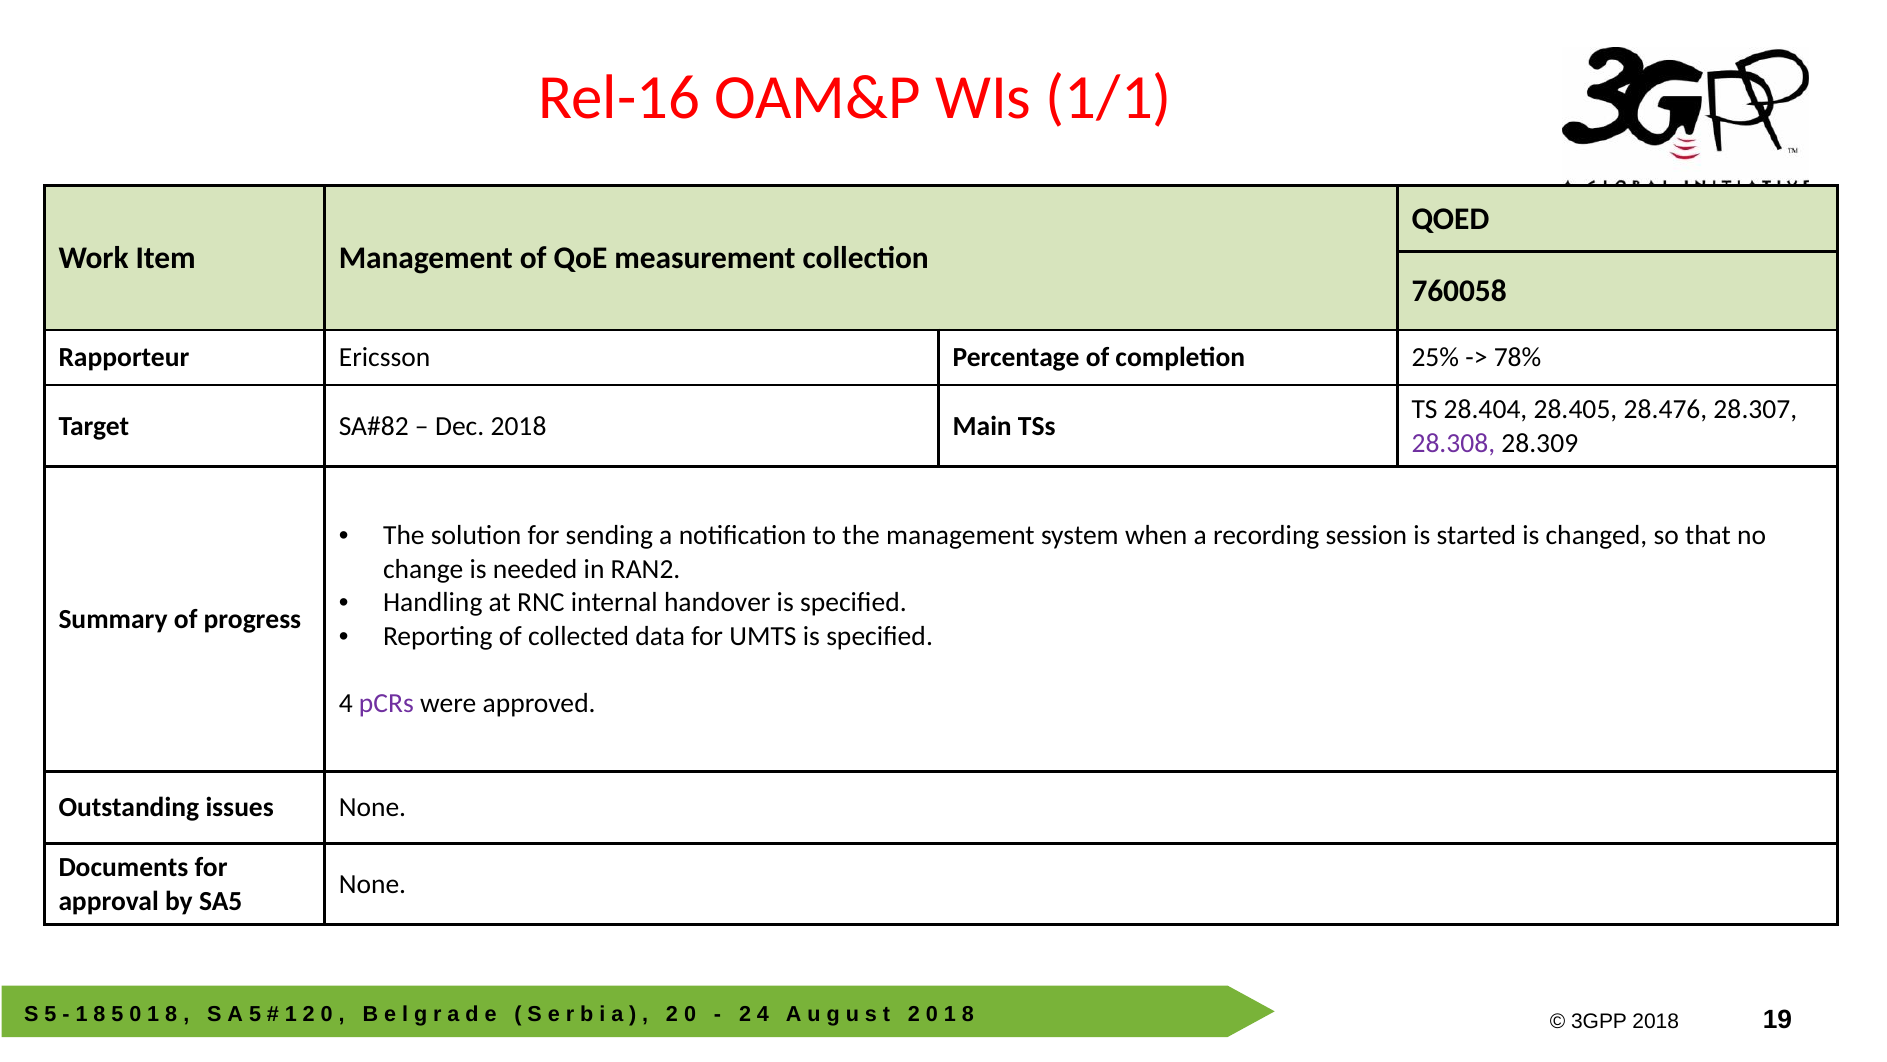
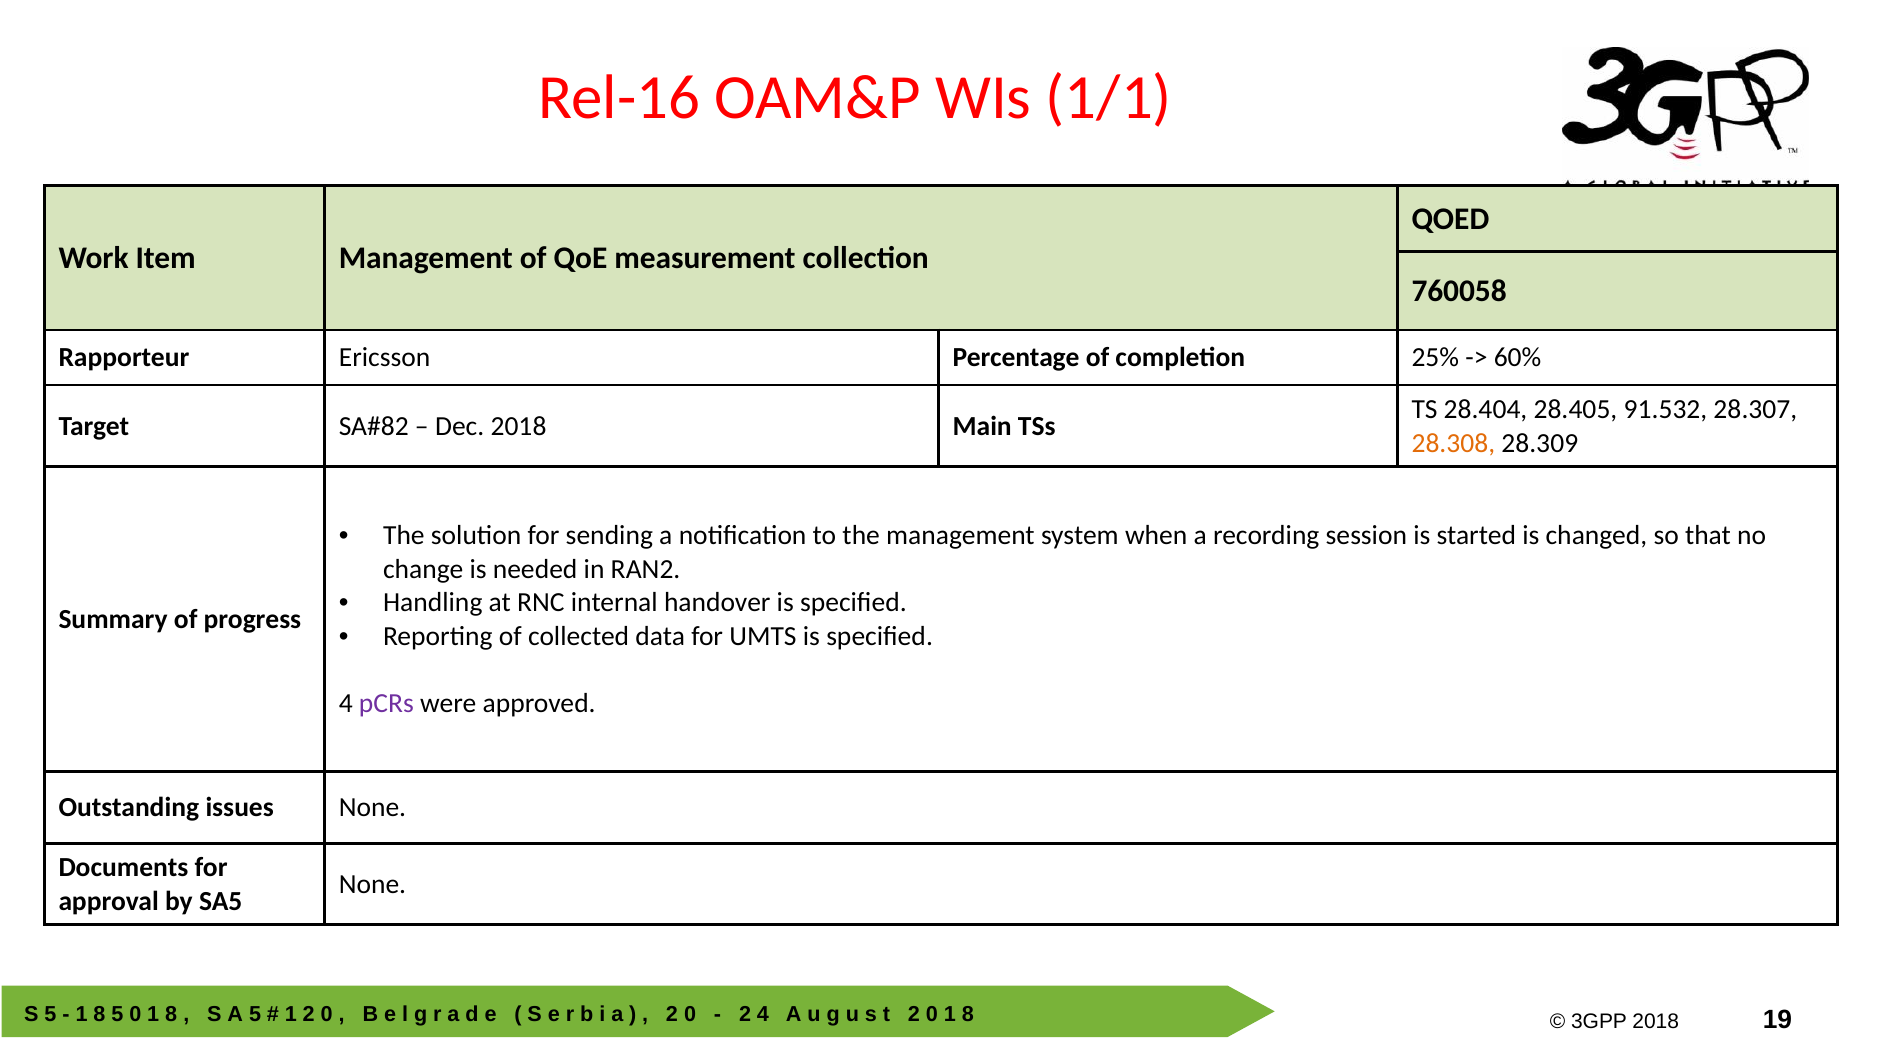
78%: 78% -> 60%
28.476: 28.476 -> 91.532
28.308 colour: purple -> orange
